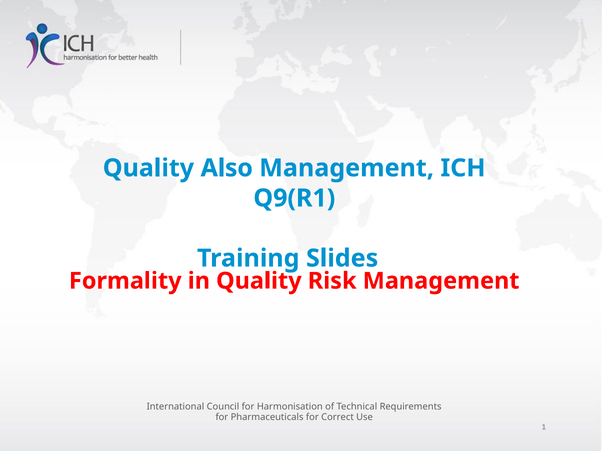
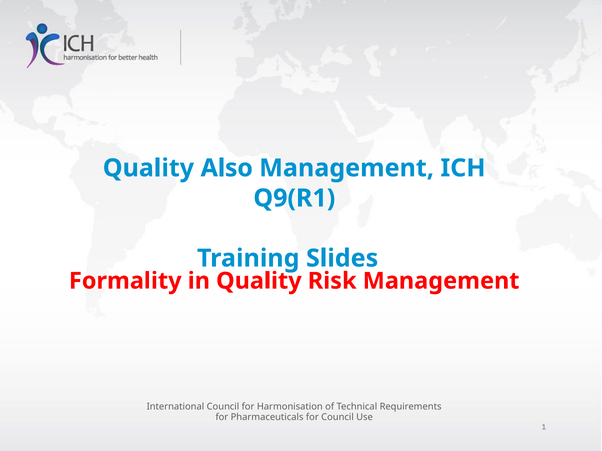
for Correct: Correct -> Council
